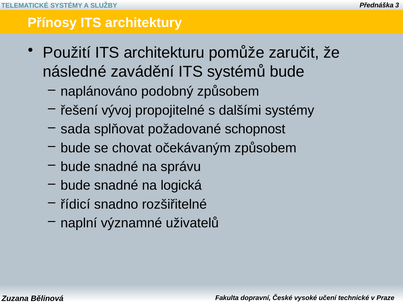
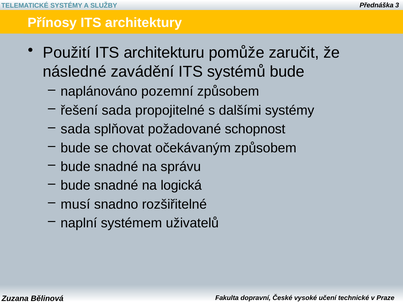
podobný: podobný -> pozemní
řešení vývoj: vývoj -> sada
řídicí: řídicí -> musí
významné: významné -> systémem
